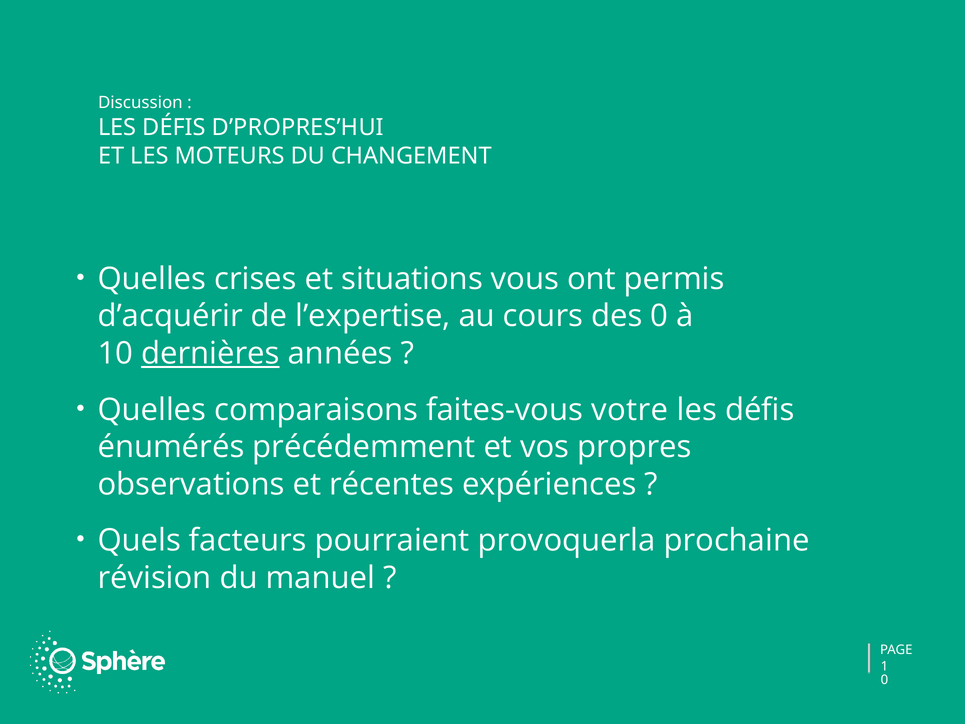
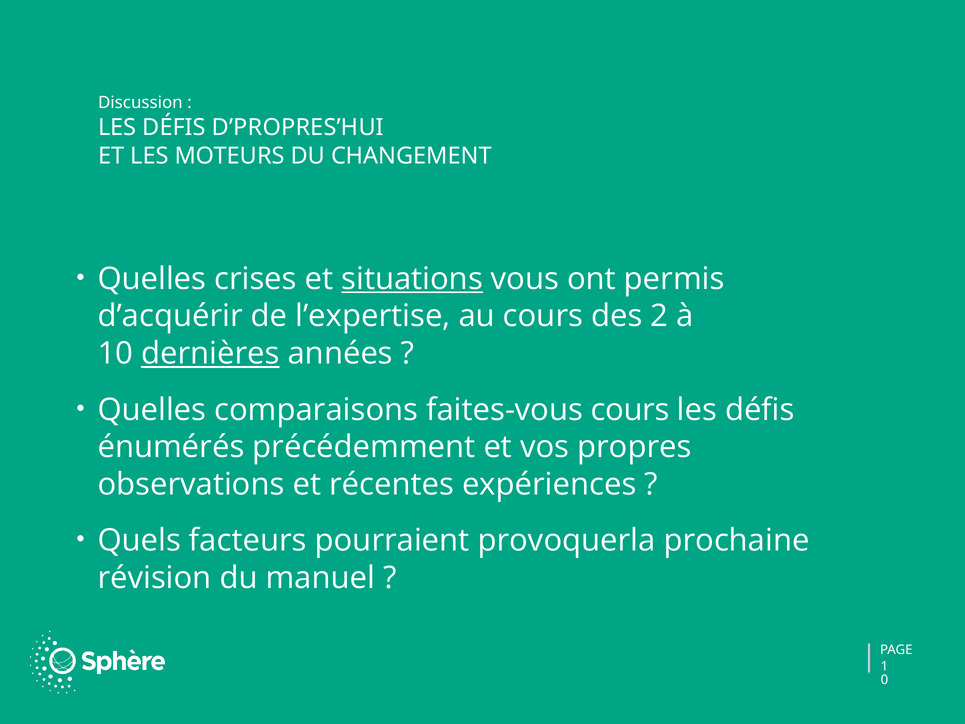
situations underline: none -> present
des 0: 0 -> 2
faites-vous votre: votre -> cours
